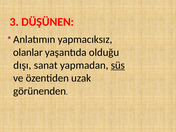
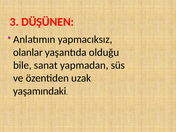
dışı: dışı -> bile
süs underline: present -> none
görünenden: görünenden -> yaşamındaki
